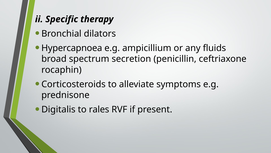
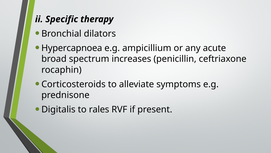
fluids: fluids -> acute
secretion: secretion -> increases
